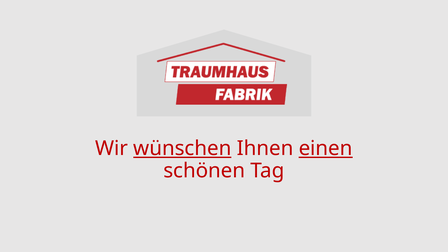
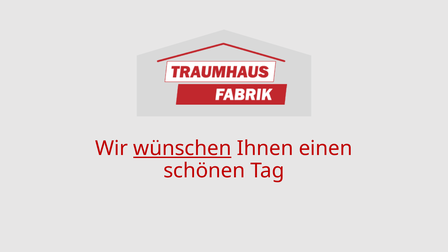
einen underline: present -> none
